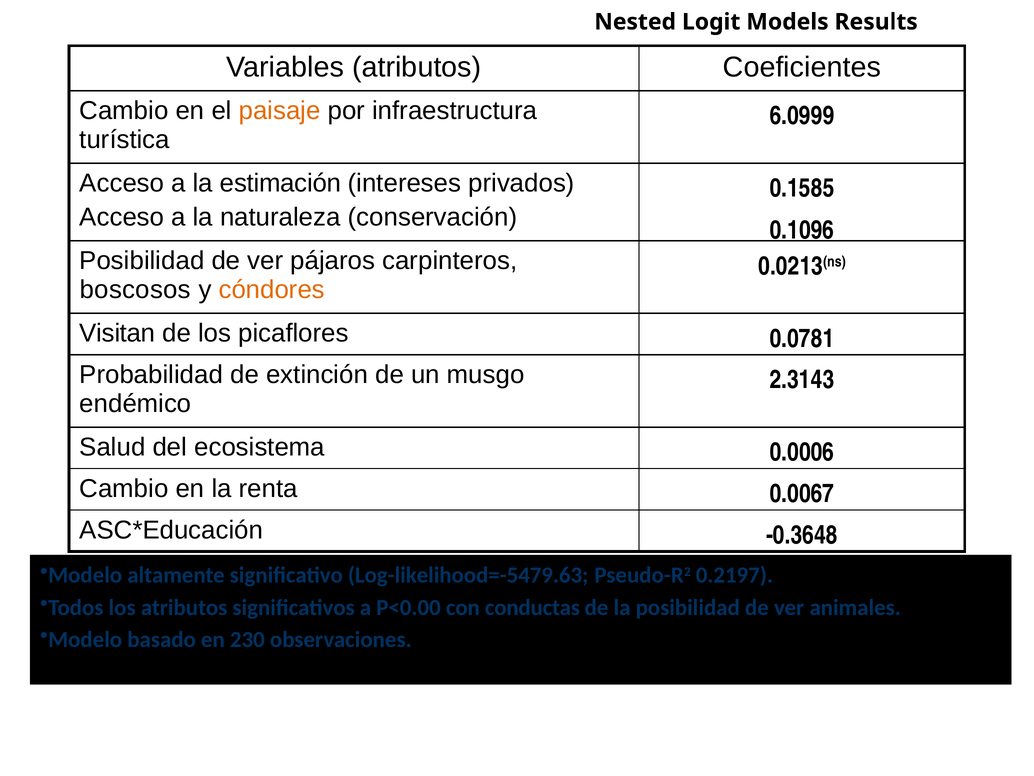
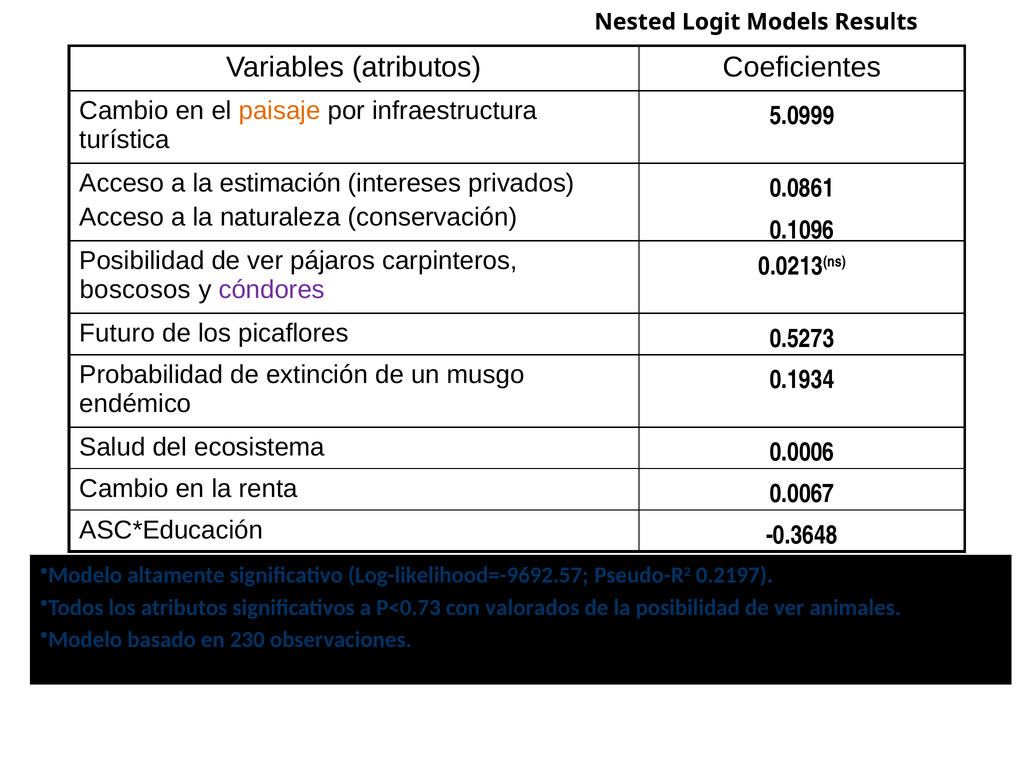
6.0999: 6.0999 -> 5.0999
0.1585: 0.1585 -> 0.0861
cóndores colour: orange -> purple
Visitan: Visitan -> Futuro
0.0781: 0.0781 -> 0.5273
2.3143: 2.3143 -> 0.1934
Log-likelihood=-5479.63: Log-likelihood=-5479.63 -> Log-likelihood=-9692.57
P<0.00: P<0.00 -> P<0.73
conductas: conductas -> valorados
